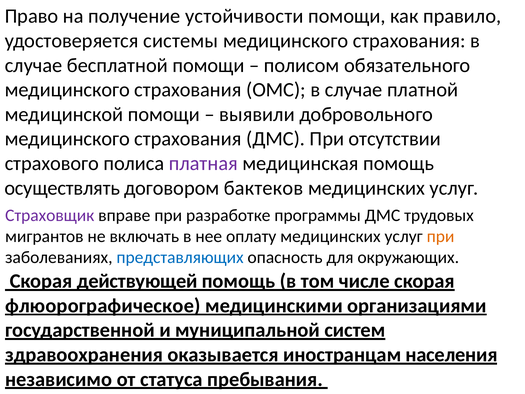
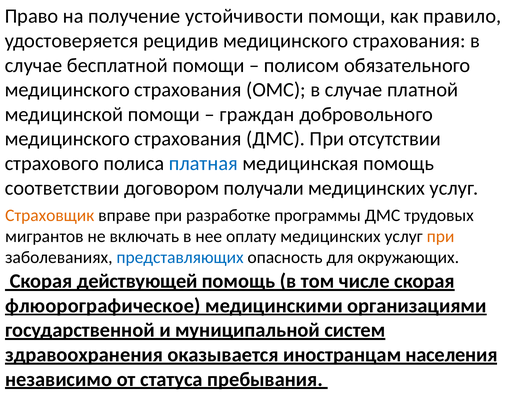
системы: системы -> рецидив
выявили: выявили -> граждан
платная colour: purple -> blue
осуществлять: осуществлять -> соответствии
бактеков: бактеков -> получали
Страховщик colour: purple -> orange
